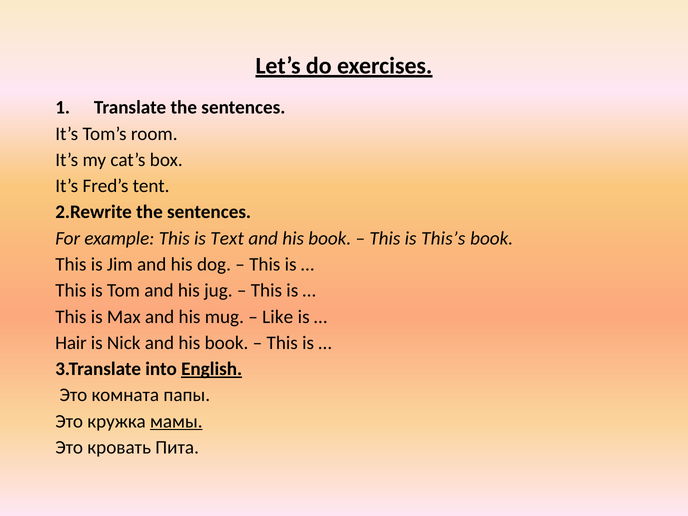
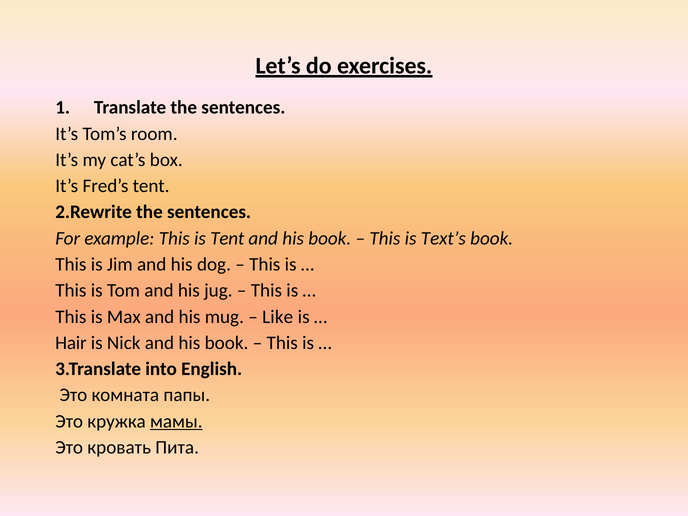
is Text: Text -> Tent
This’s: This’s -> Text’s
English underline: present -> none
